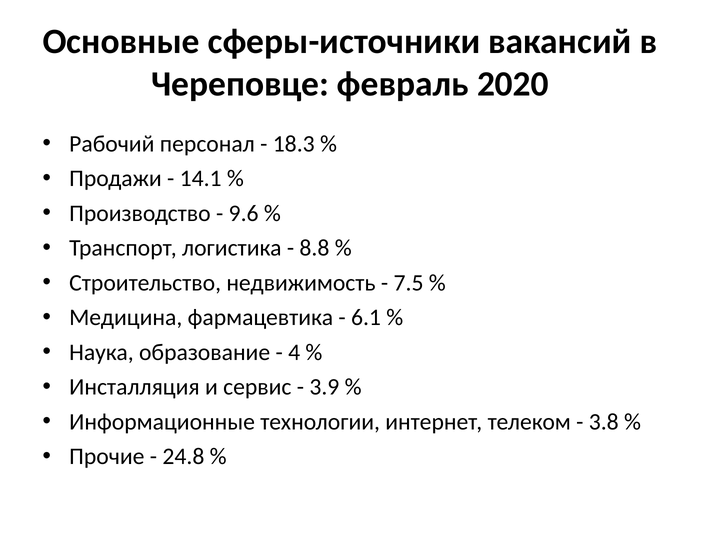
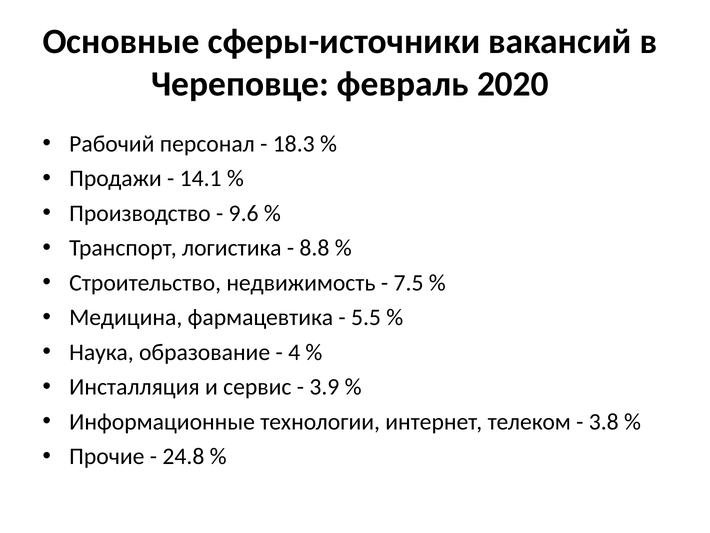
6.1: 6.1 -> 5.5
